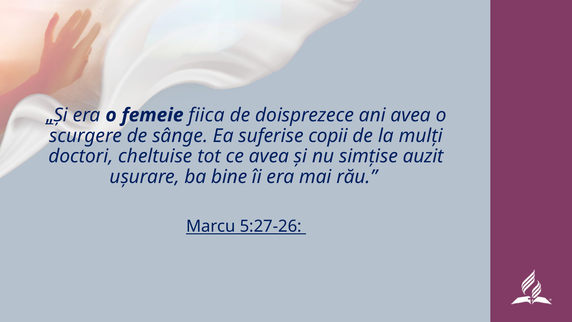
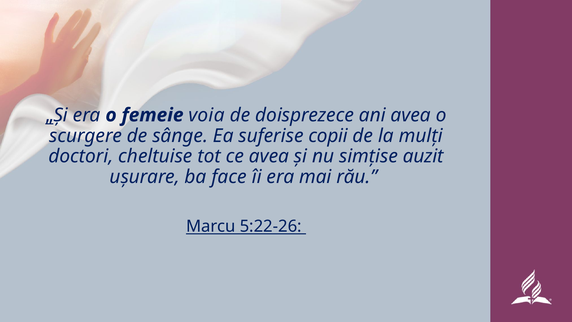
fiica: fiica -> voia
bine: bine -> face
5:27-26: 5:27-26 -> 5:22-26
